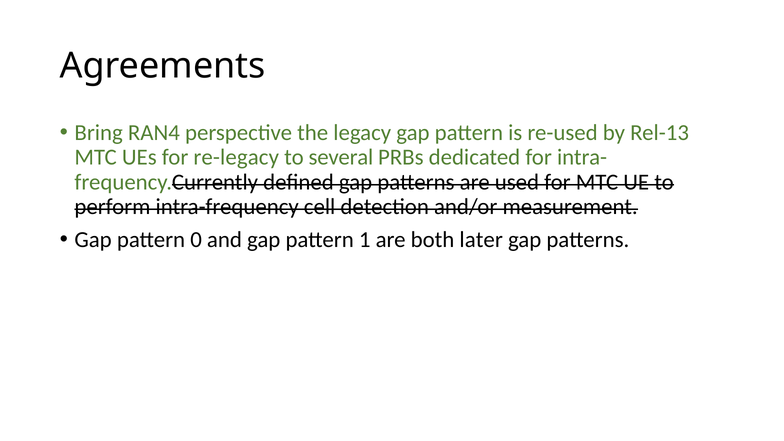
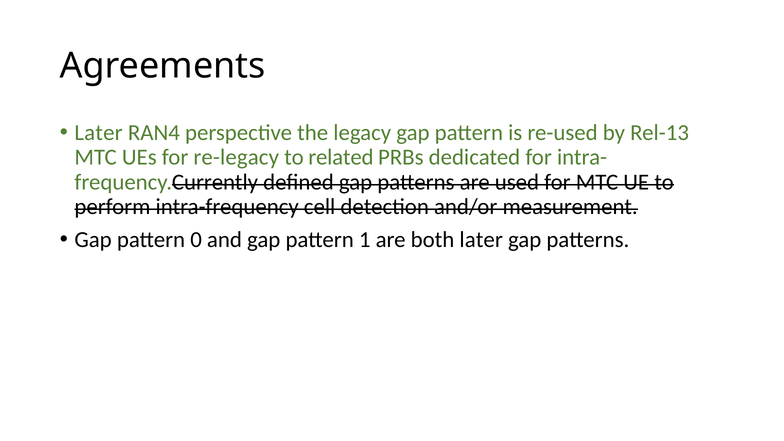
Bring at (99, 133): Bring -> Later
several: several -> related
